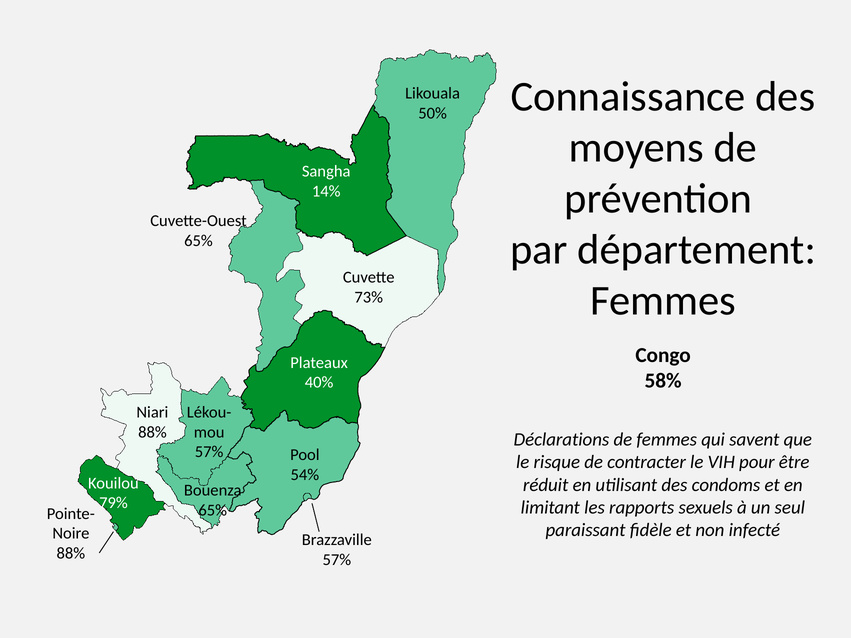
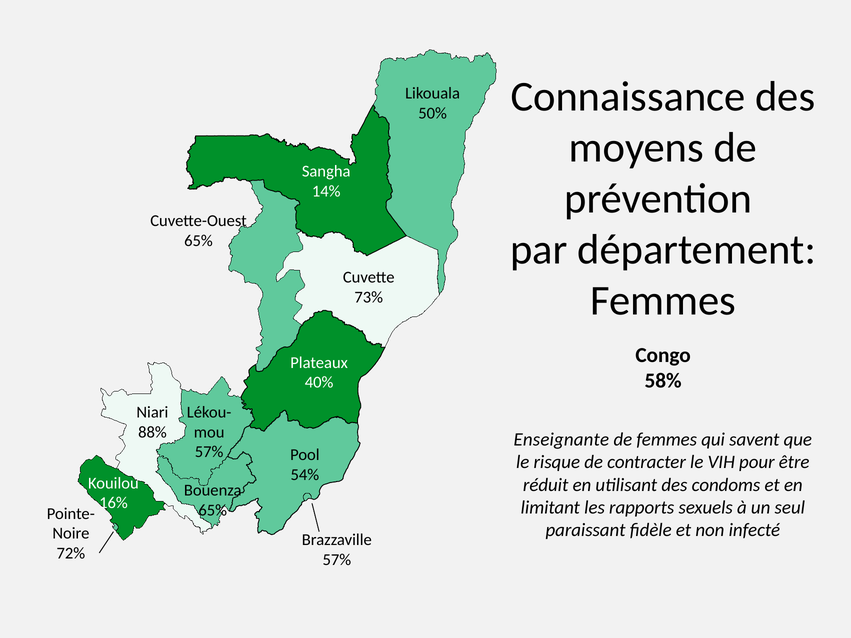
Déclarations: Déclarations -> Enseignante
79%: 79% -> 16%
88% at (71, 554): 88% -> 72%
